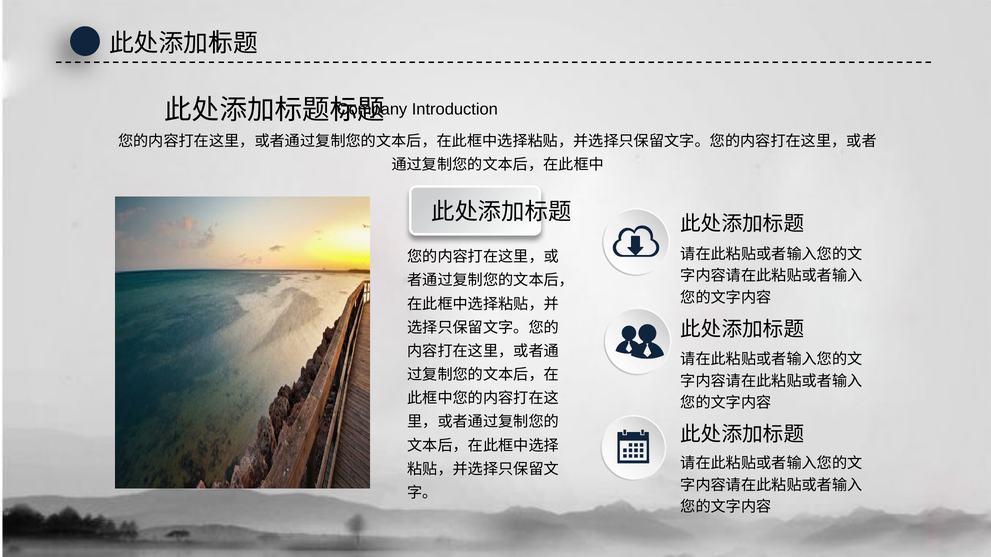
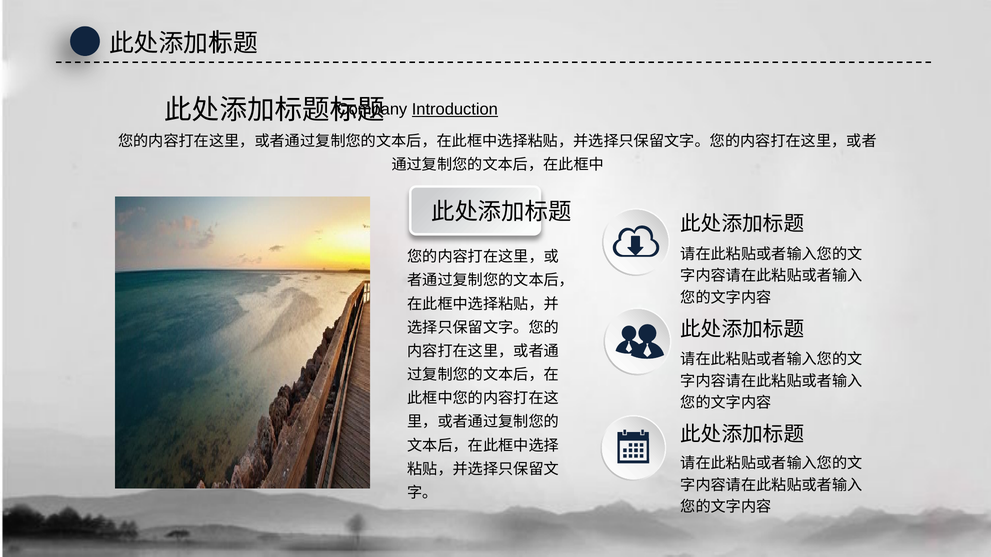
Introduction underline: none -> present
